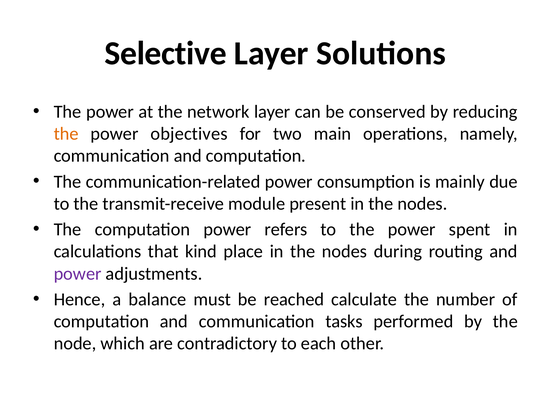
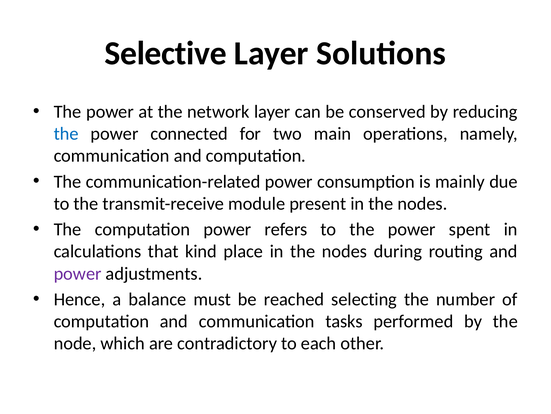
the at (66, 134) colour: orange -> blue
objectives: objectives -> connected
calculate: calculate -> selecting
